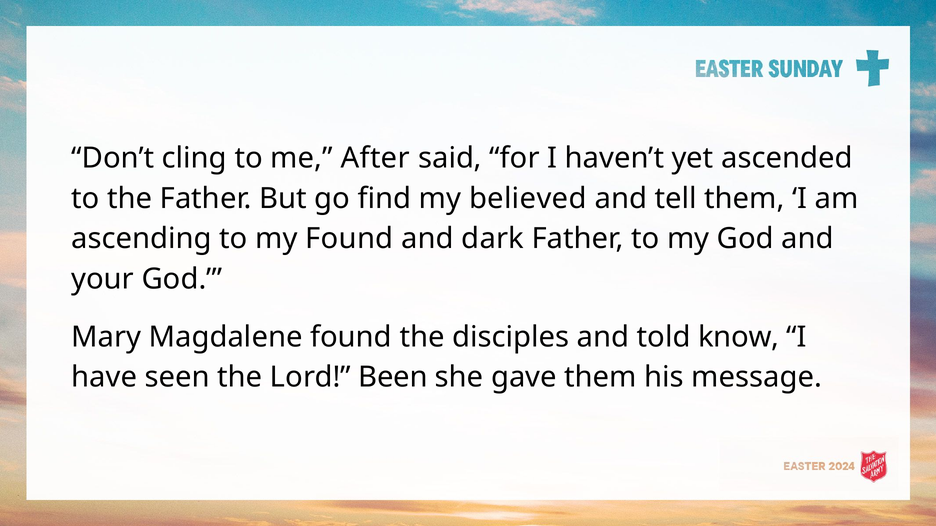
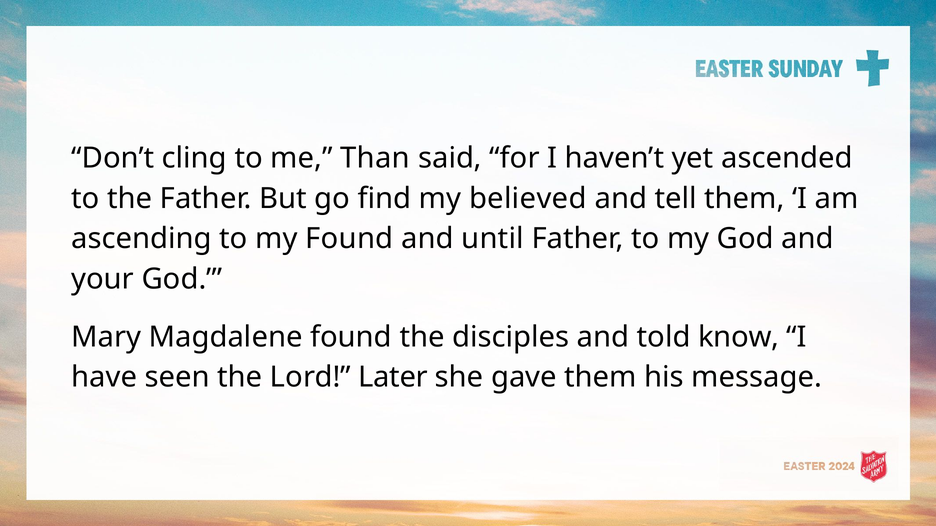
After: After -> Than
dark: dark -> until
Been: Been -> Later
